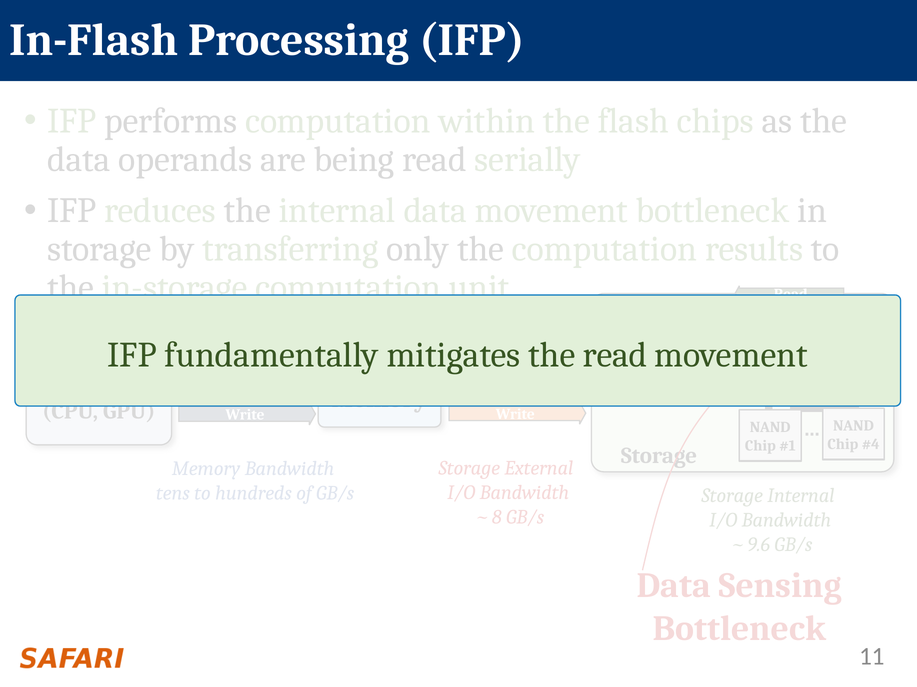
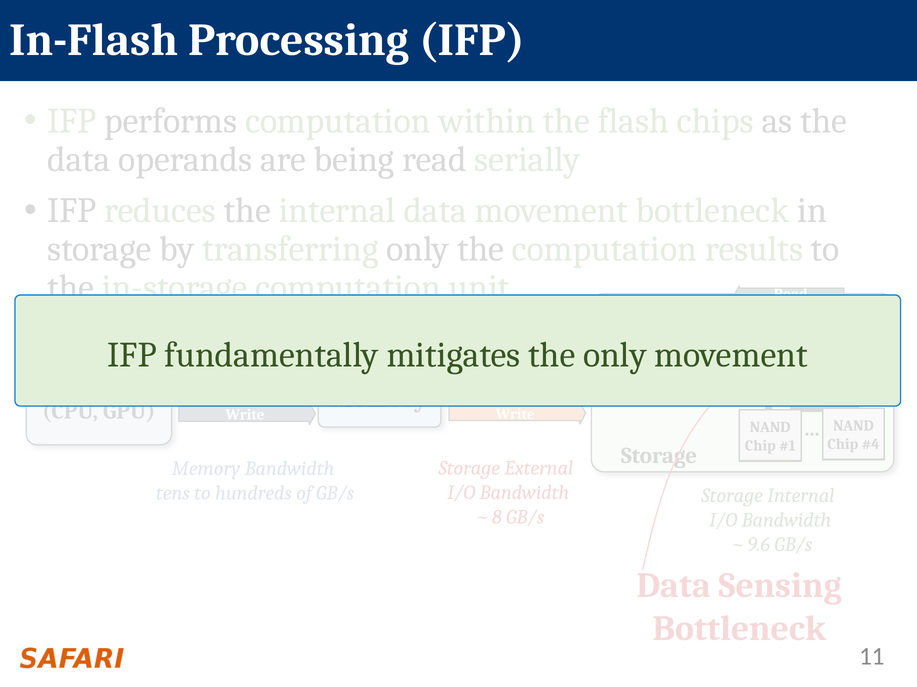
the read: read -> only
